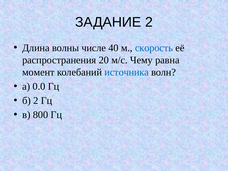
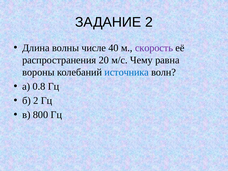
скорость colour: blue -> purple
момент: момент -> вороны
0.0: 0.0 -> 0.8
